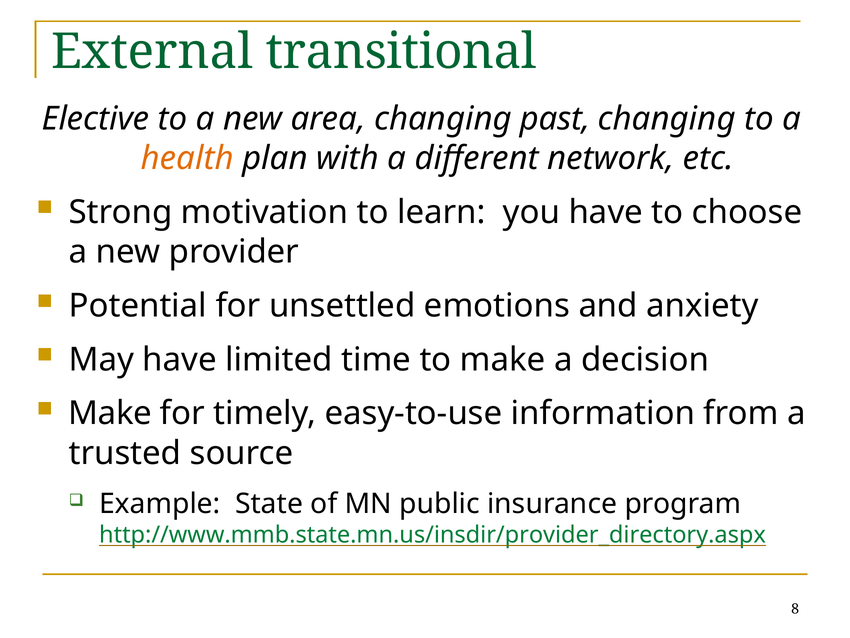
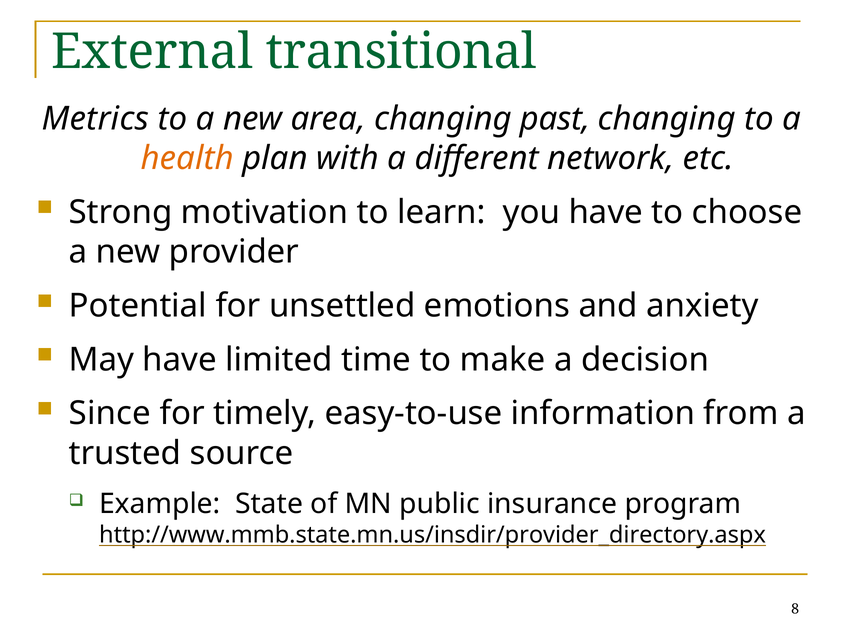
Elective: Elective -> Metrics
Make at (110, 413): Make -> Since
http://www.mmb.state.mn.us/insdir/provider_directory.aspx colour: green -> black
